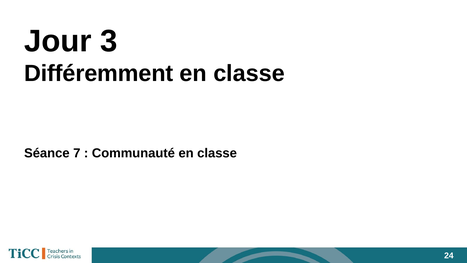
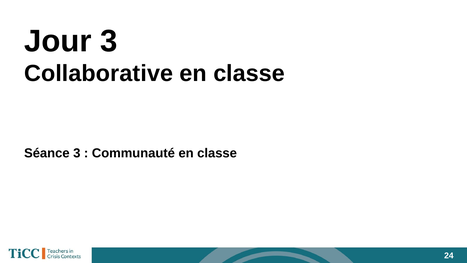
Différemment: Différemment -> Collaborative
Séance 7: 7 -> 3
